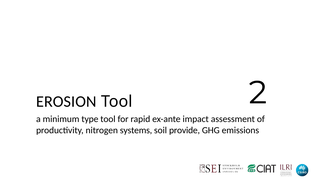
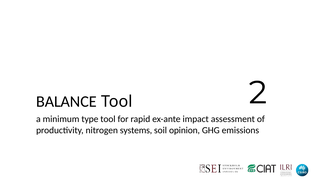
EROSION: EROSION -> BALANCE
provide: provide -> opinion
